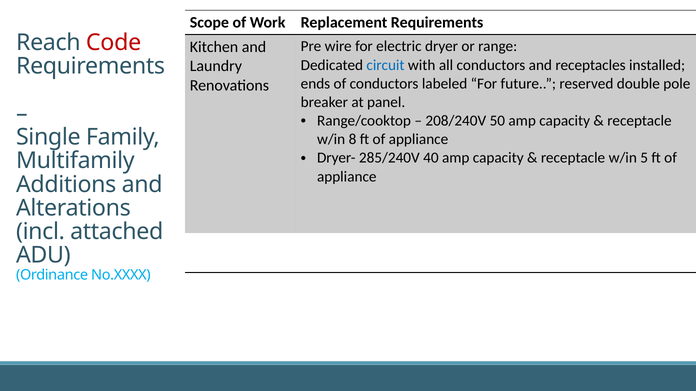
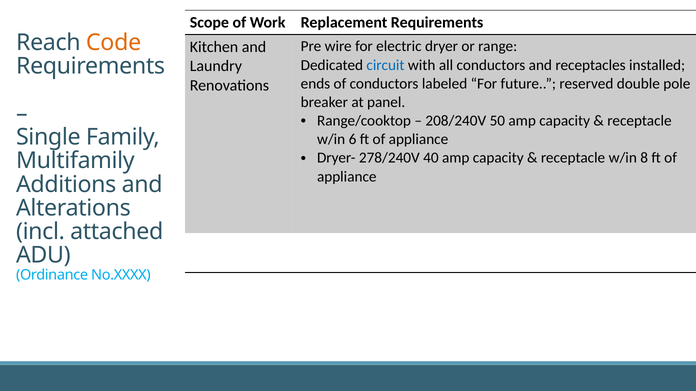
Code colour: red -> orange
8: 8 -> 6
285/240V: 285/240V -> 278/240V
5: 5 -> 8
